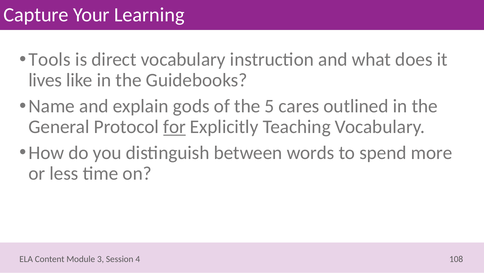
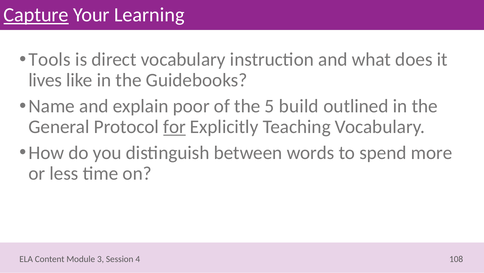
Capture underline: none -> present
gods: gods -> poor
cares: cares -> build
